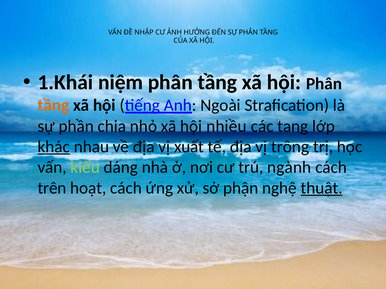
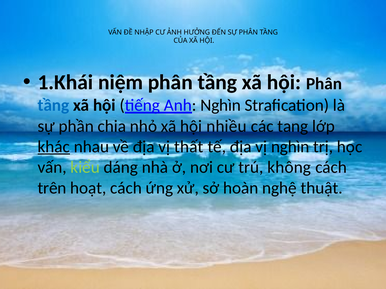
tầng at (53, 105) colour: orange -> blue
Anh Ngoài: Ngoài -> Nghìn
xuất: xuất -> thất
vị trông: trông -> nghìn
ngành: ngành -> không
phận: phận -> hoàn
thuật underline: present -> none
